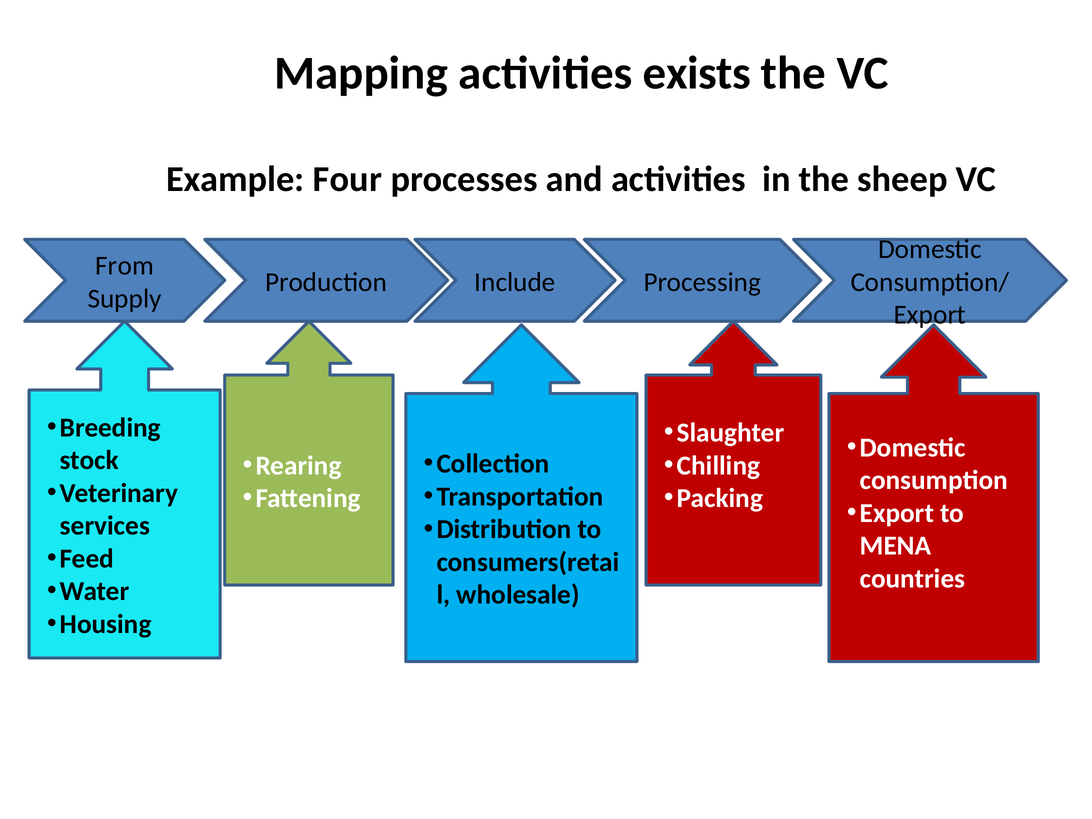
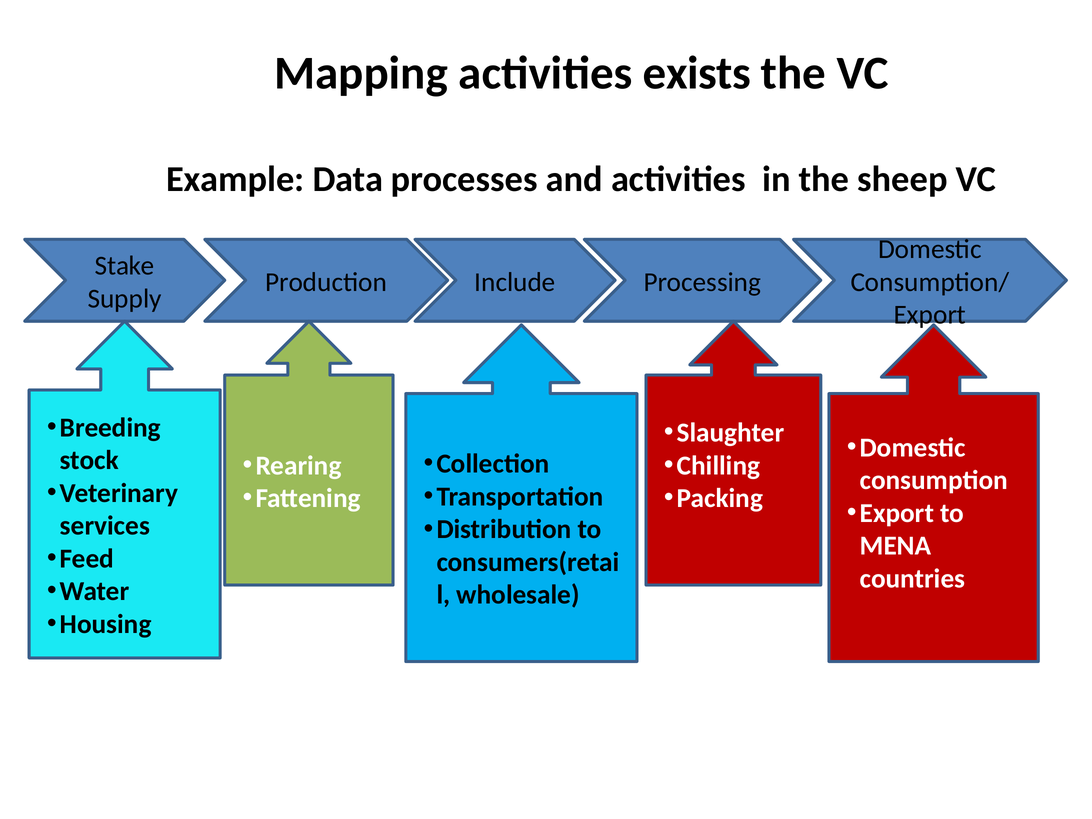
Four: Four -> Data
From: From -> Stake
